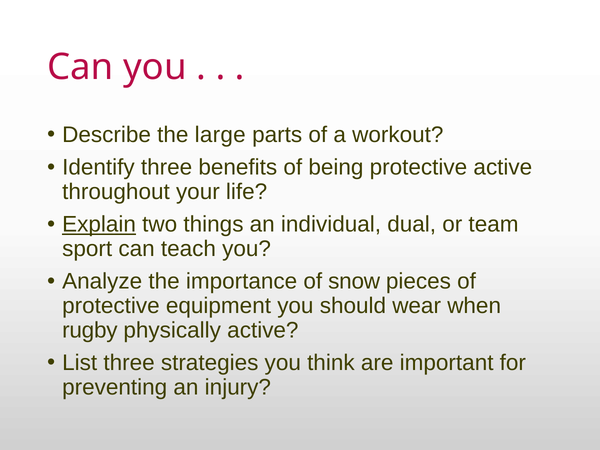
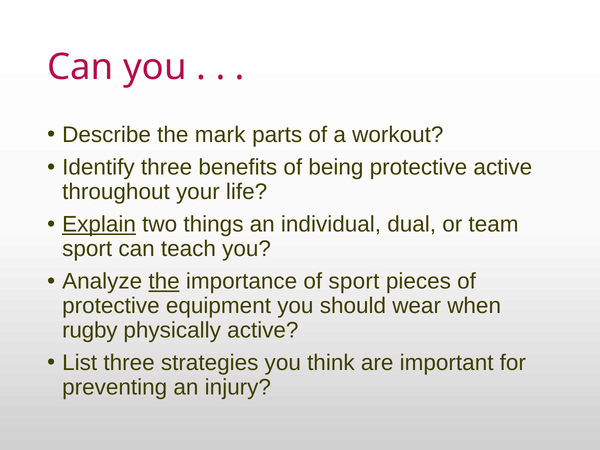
large: large -> mark
the at (164, 281) underline: none -> present
of snow: snow -> sport
